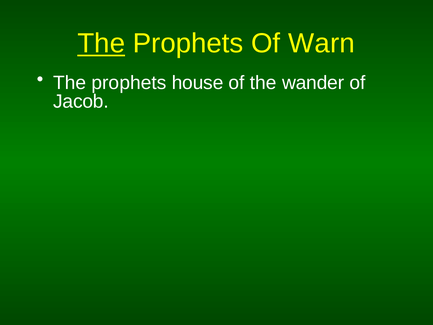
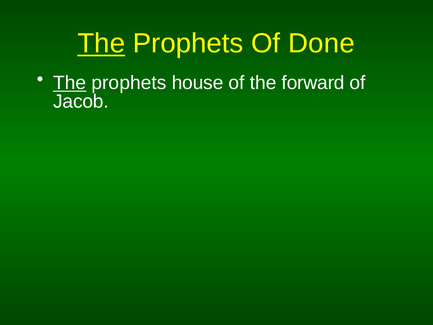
Warn: Warn -> Done
The at (70, 83) underline: none -> present
wander: wander -> forward
